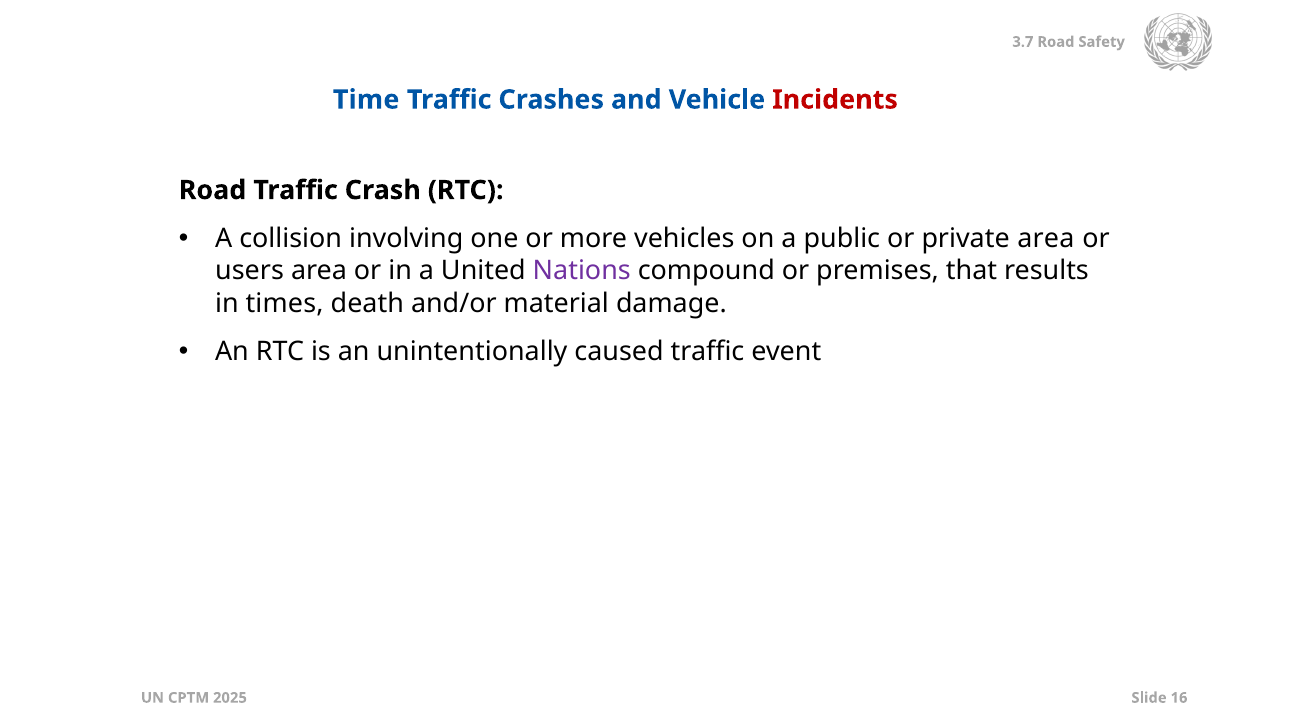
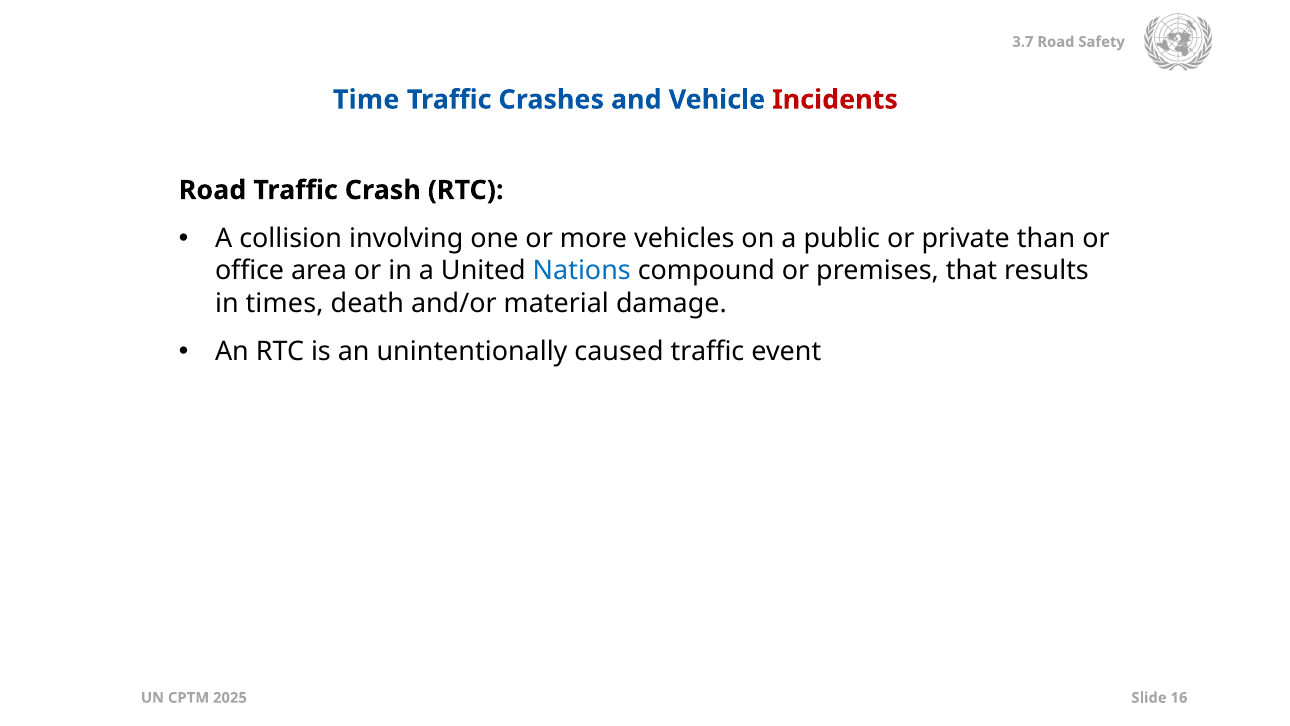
private area: area -> than
users: users -> office
Nations colour: purple -> blue
